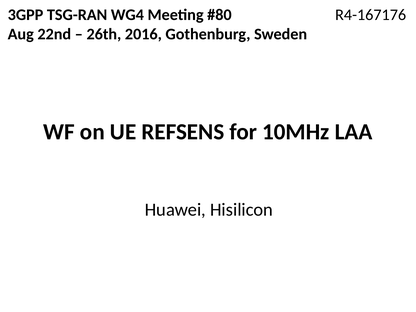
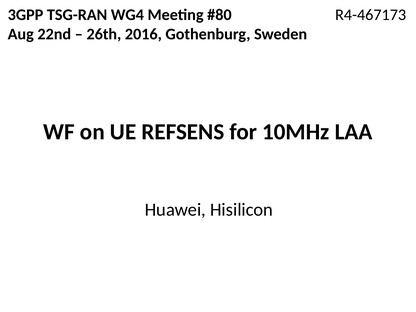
R4-167176: R4-167176 -> R4-467173
